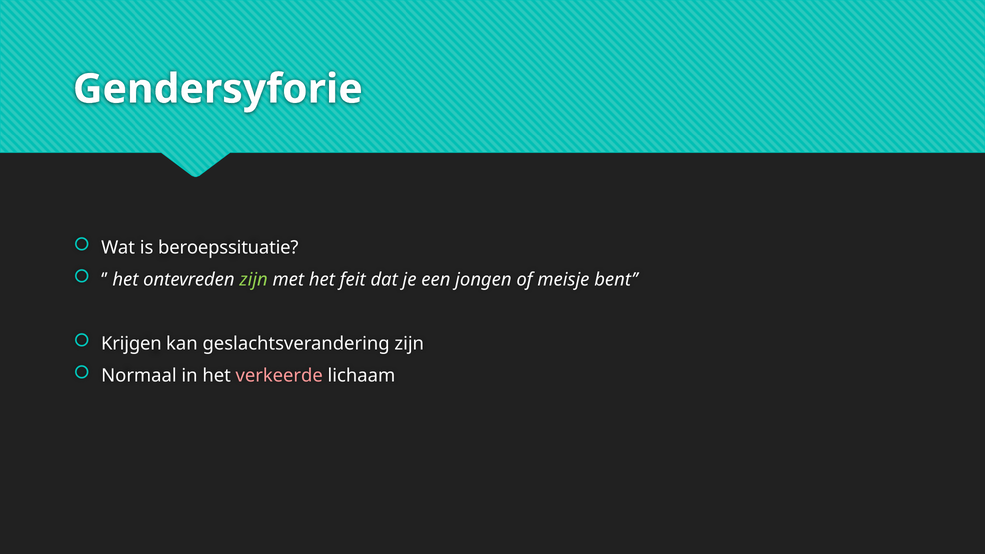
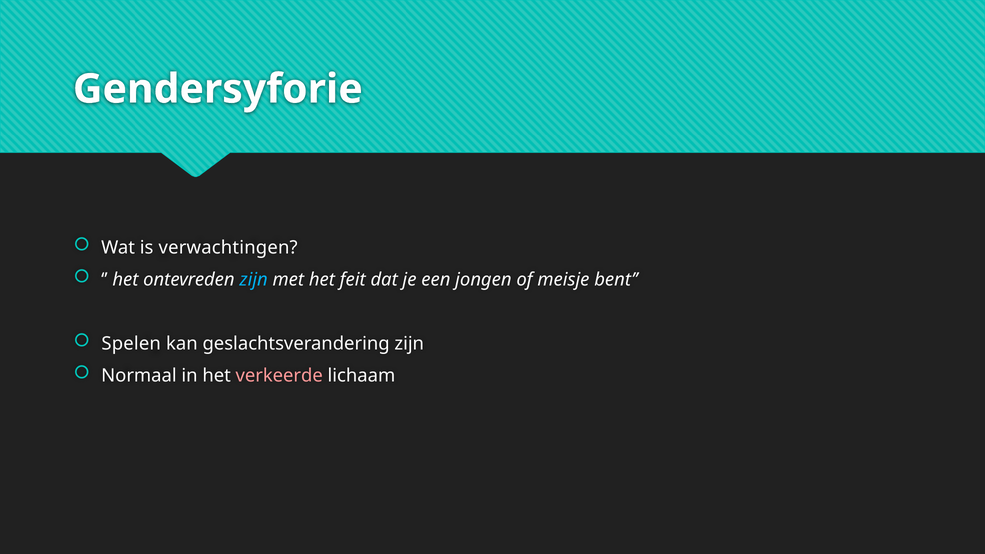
beroepssituatie: beroepssituatie -> verwachtingen
zijn at (254, 280) colour: light green -> light blue
Krijgen: Krijgen -> Spelen
